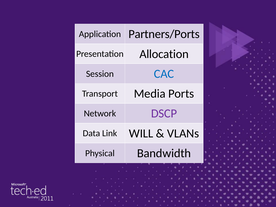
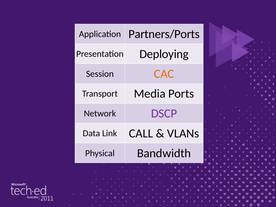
Allocation: Allocation -> Deploying
CAC colour: blue -> orange
WILL: WILL -> CALL
